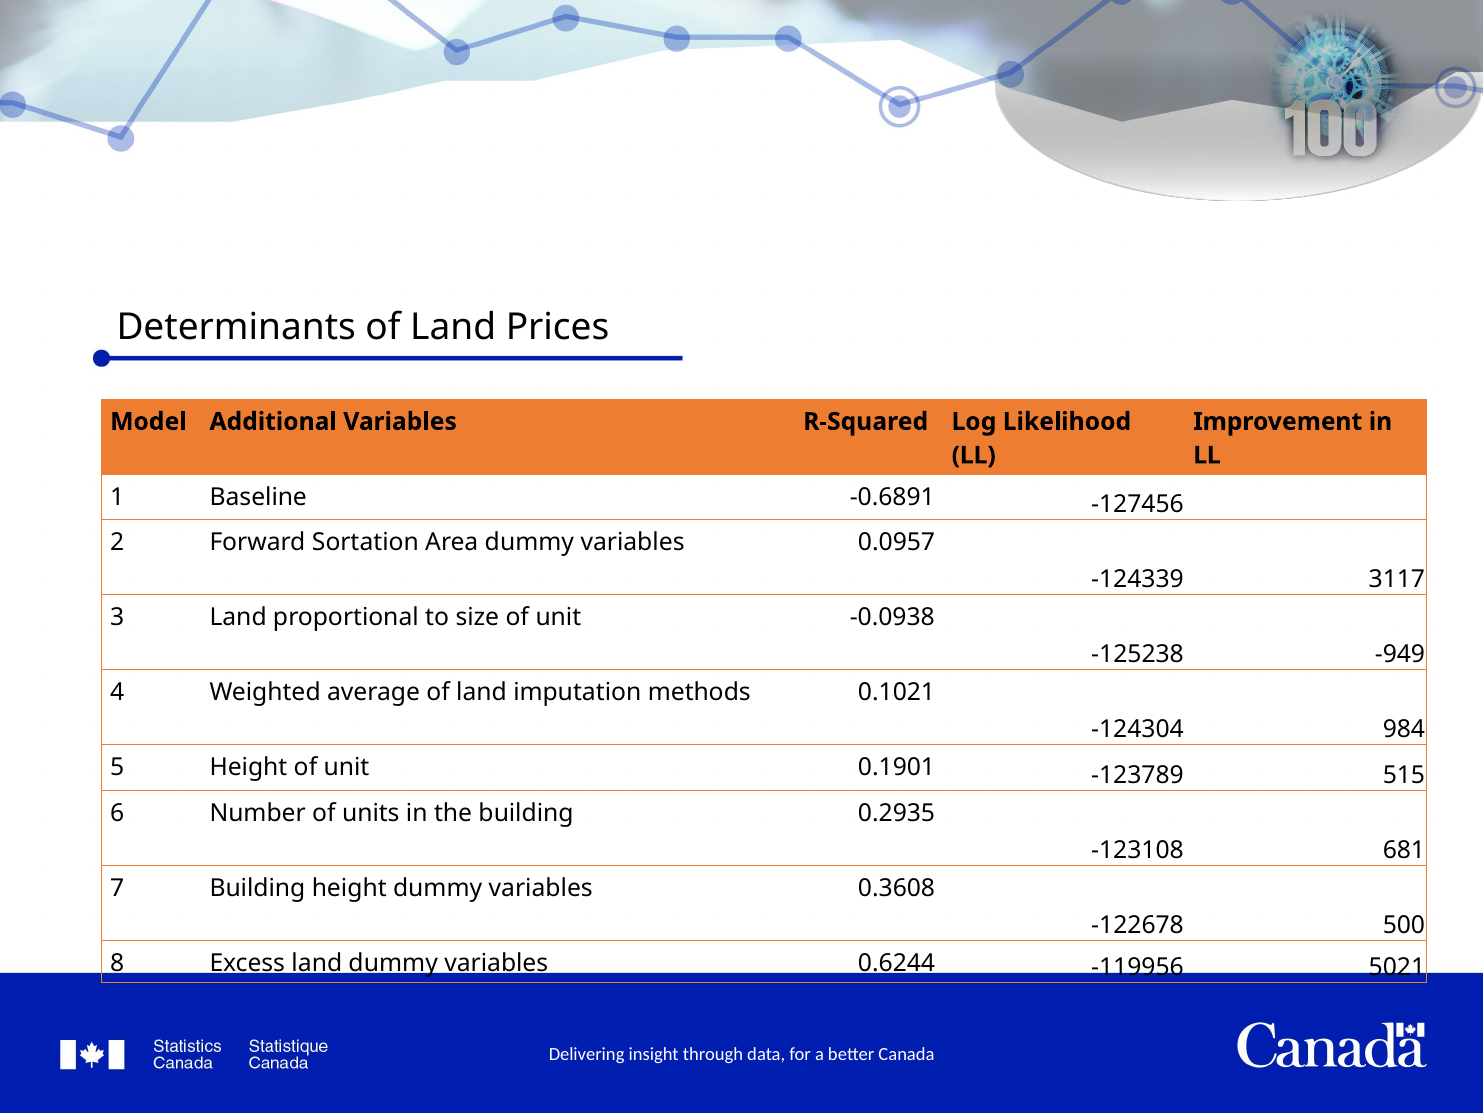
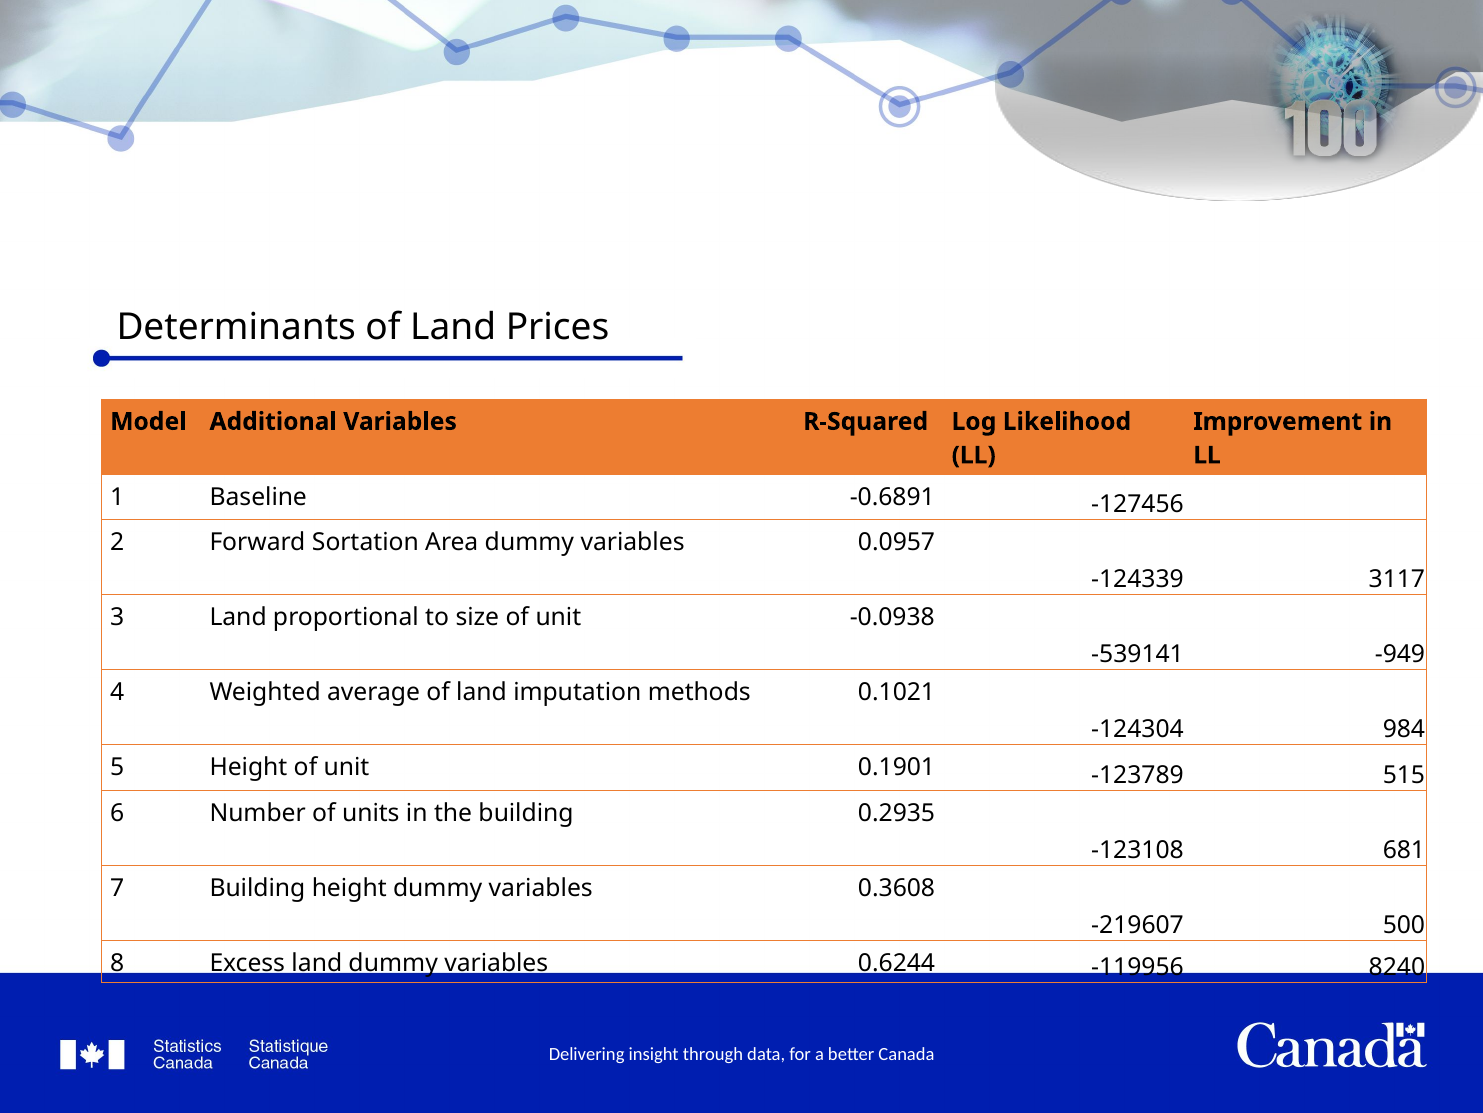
-125238: -125238 -> -539141
-122678: -122678 -> -219607
5021: 5021 -> 8240
